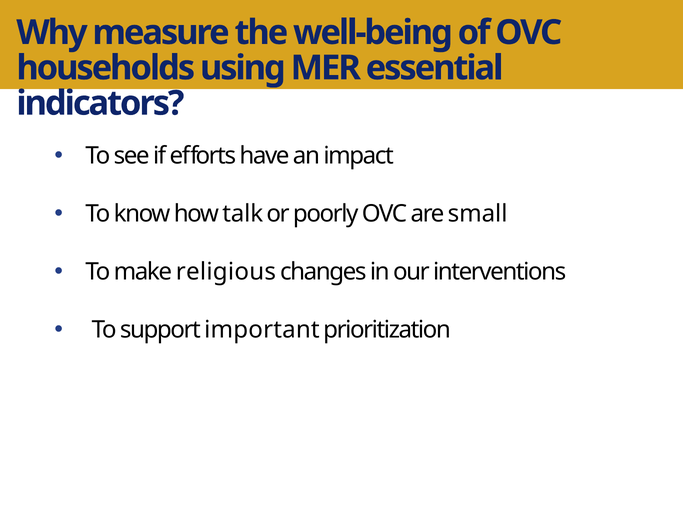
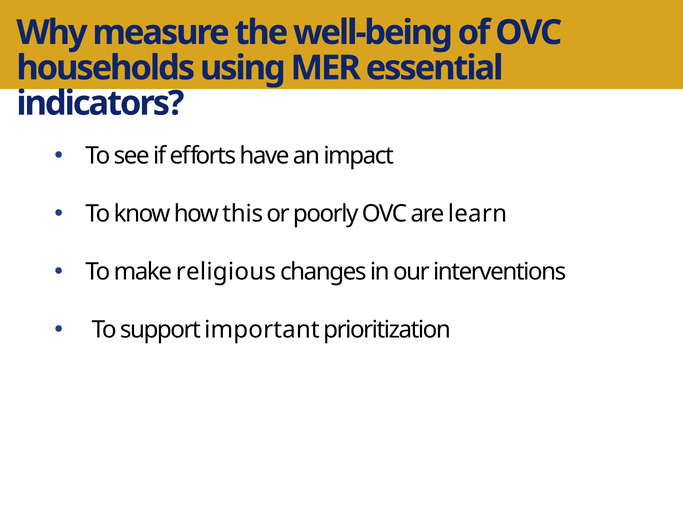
talk: talk -> this
small: small -> learn
